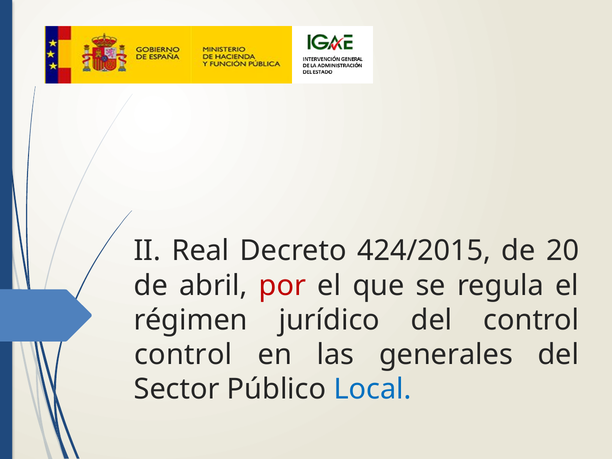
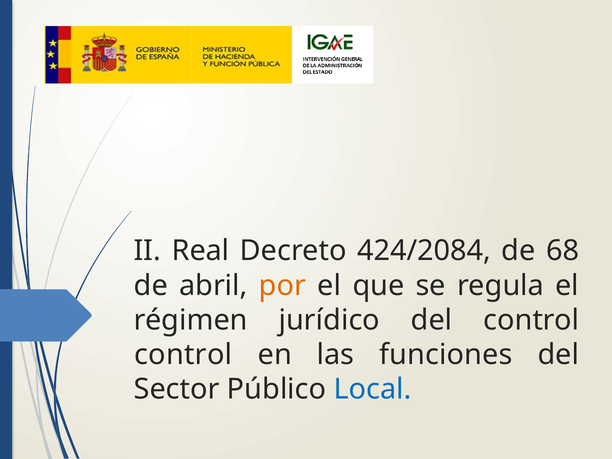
424/2015: 424/2015 -> 424/2084
20: 20 -> 68
por colour: red -> orange
generales: generales -> funciones
